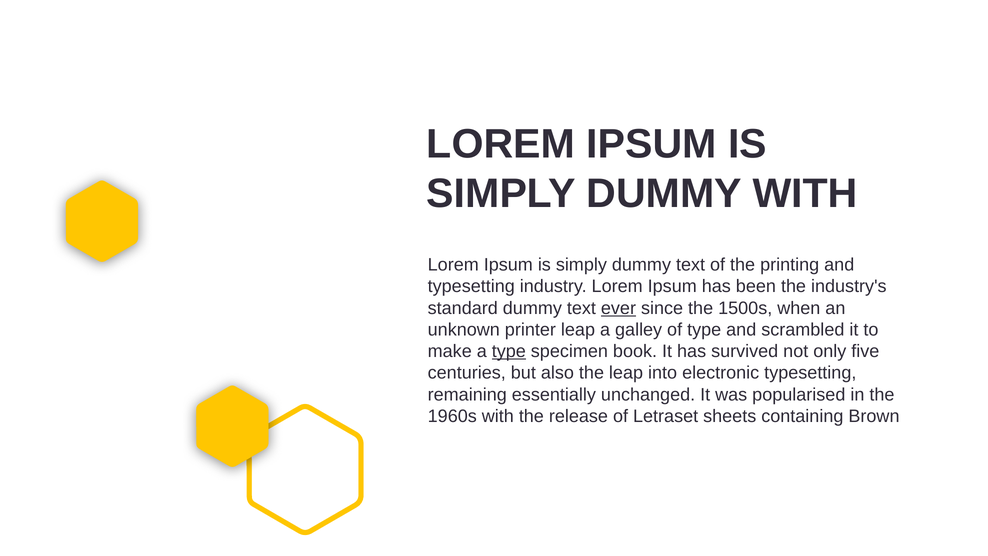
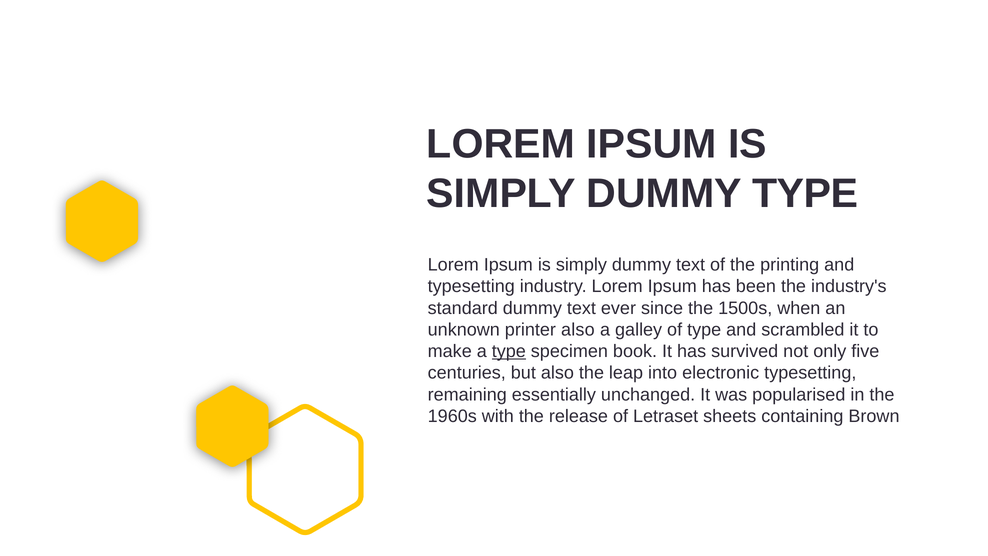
DUMMY WITH: WITH -> TYPE
ever underline: present -> none
printer leap: leap -> also
